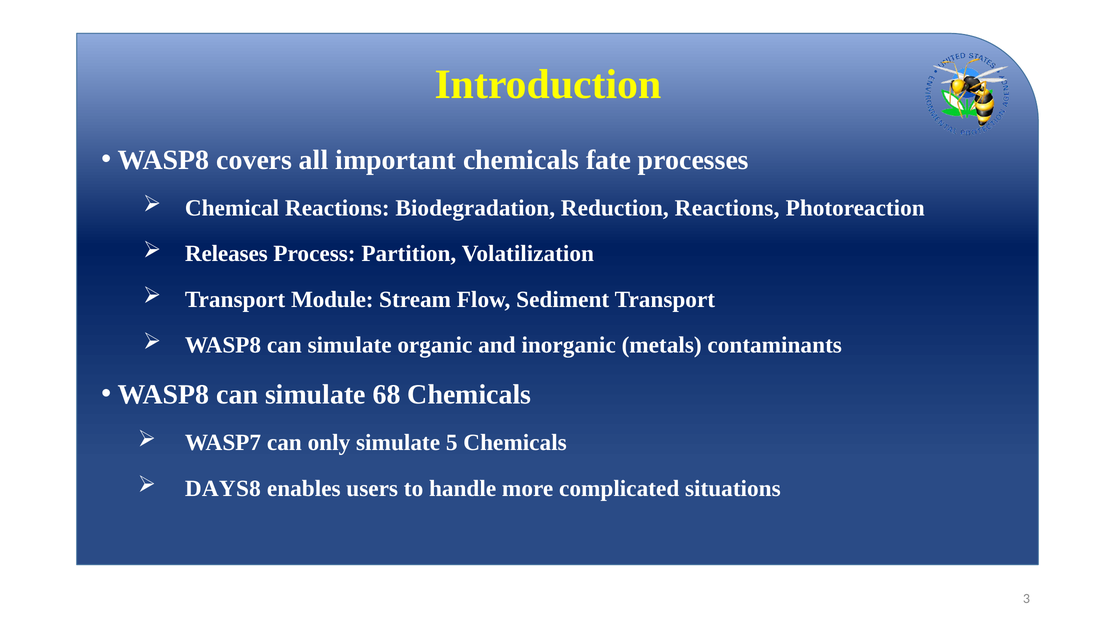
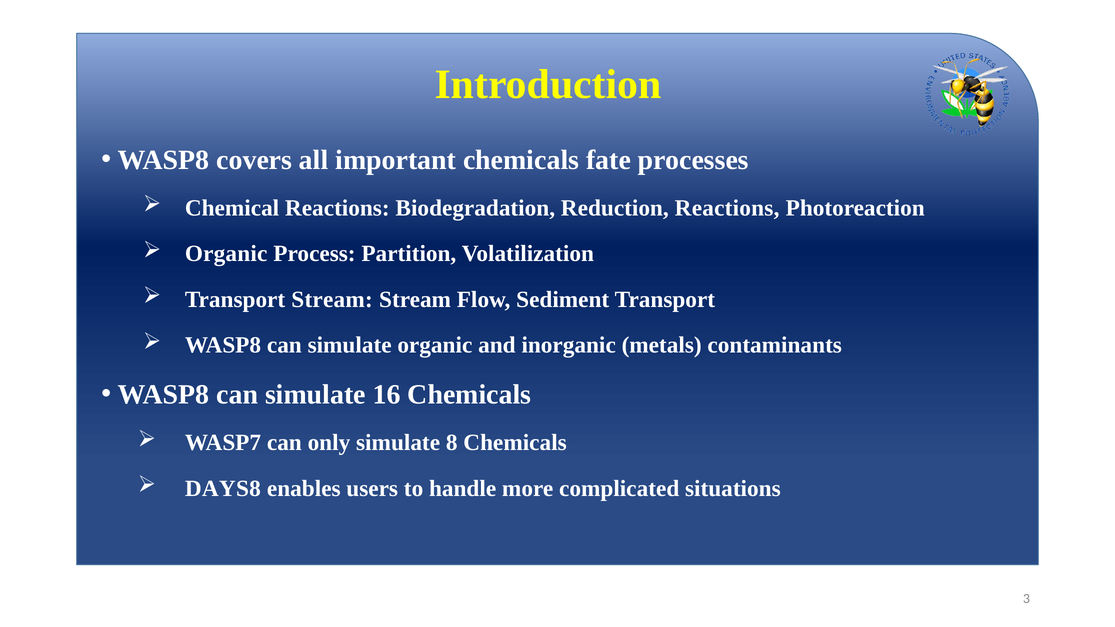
Releases at (226, 254): Releases -> Organic
Transport Module: Module -> Stream
68: 68 -> 16
5: 5 -> 8
